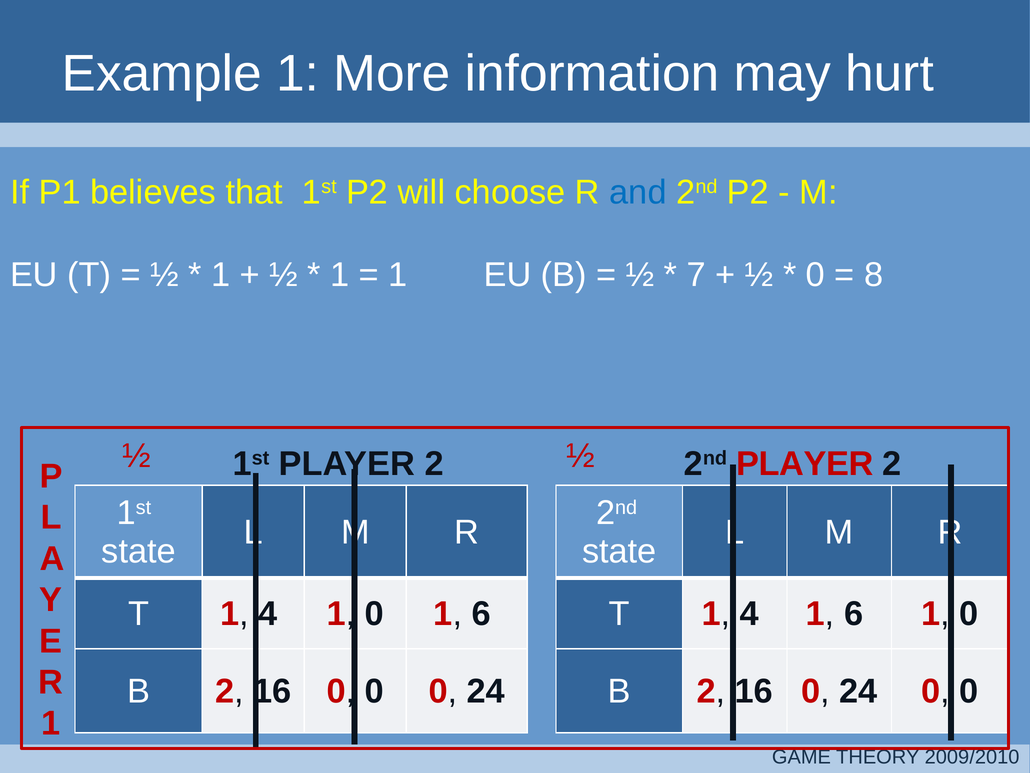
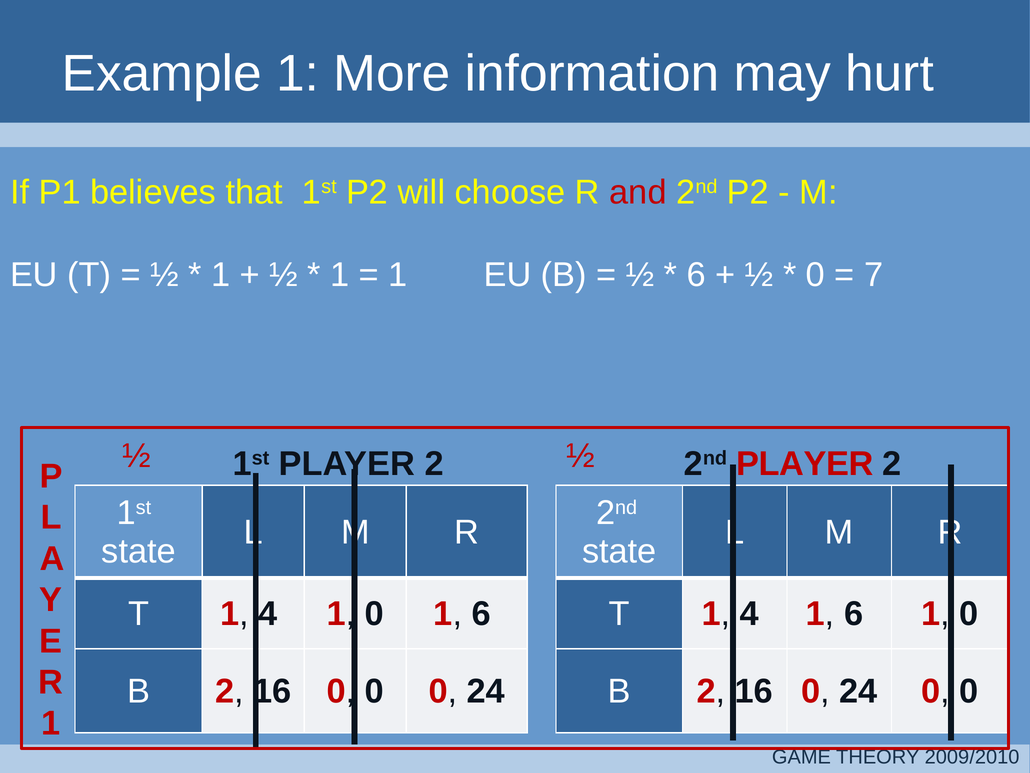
and colour: blue -> red
7 at (696, 275): 7 -> 6
8: 8 -> 7
